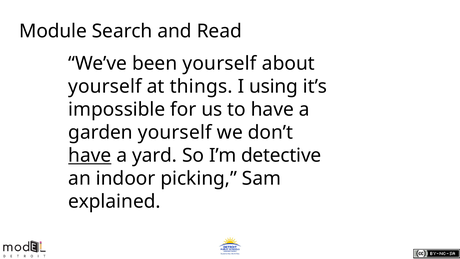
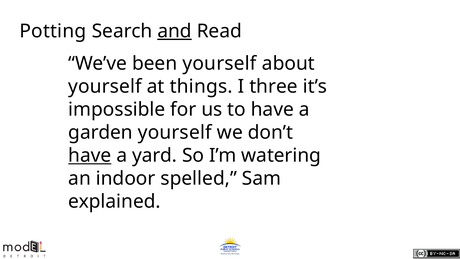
Module: Module -> Potting
and underline: none -> present
using: using -> three
detective: detective -> watering
picking: picking -> spelled
